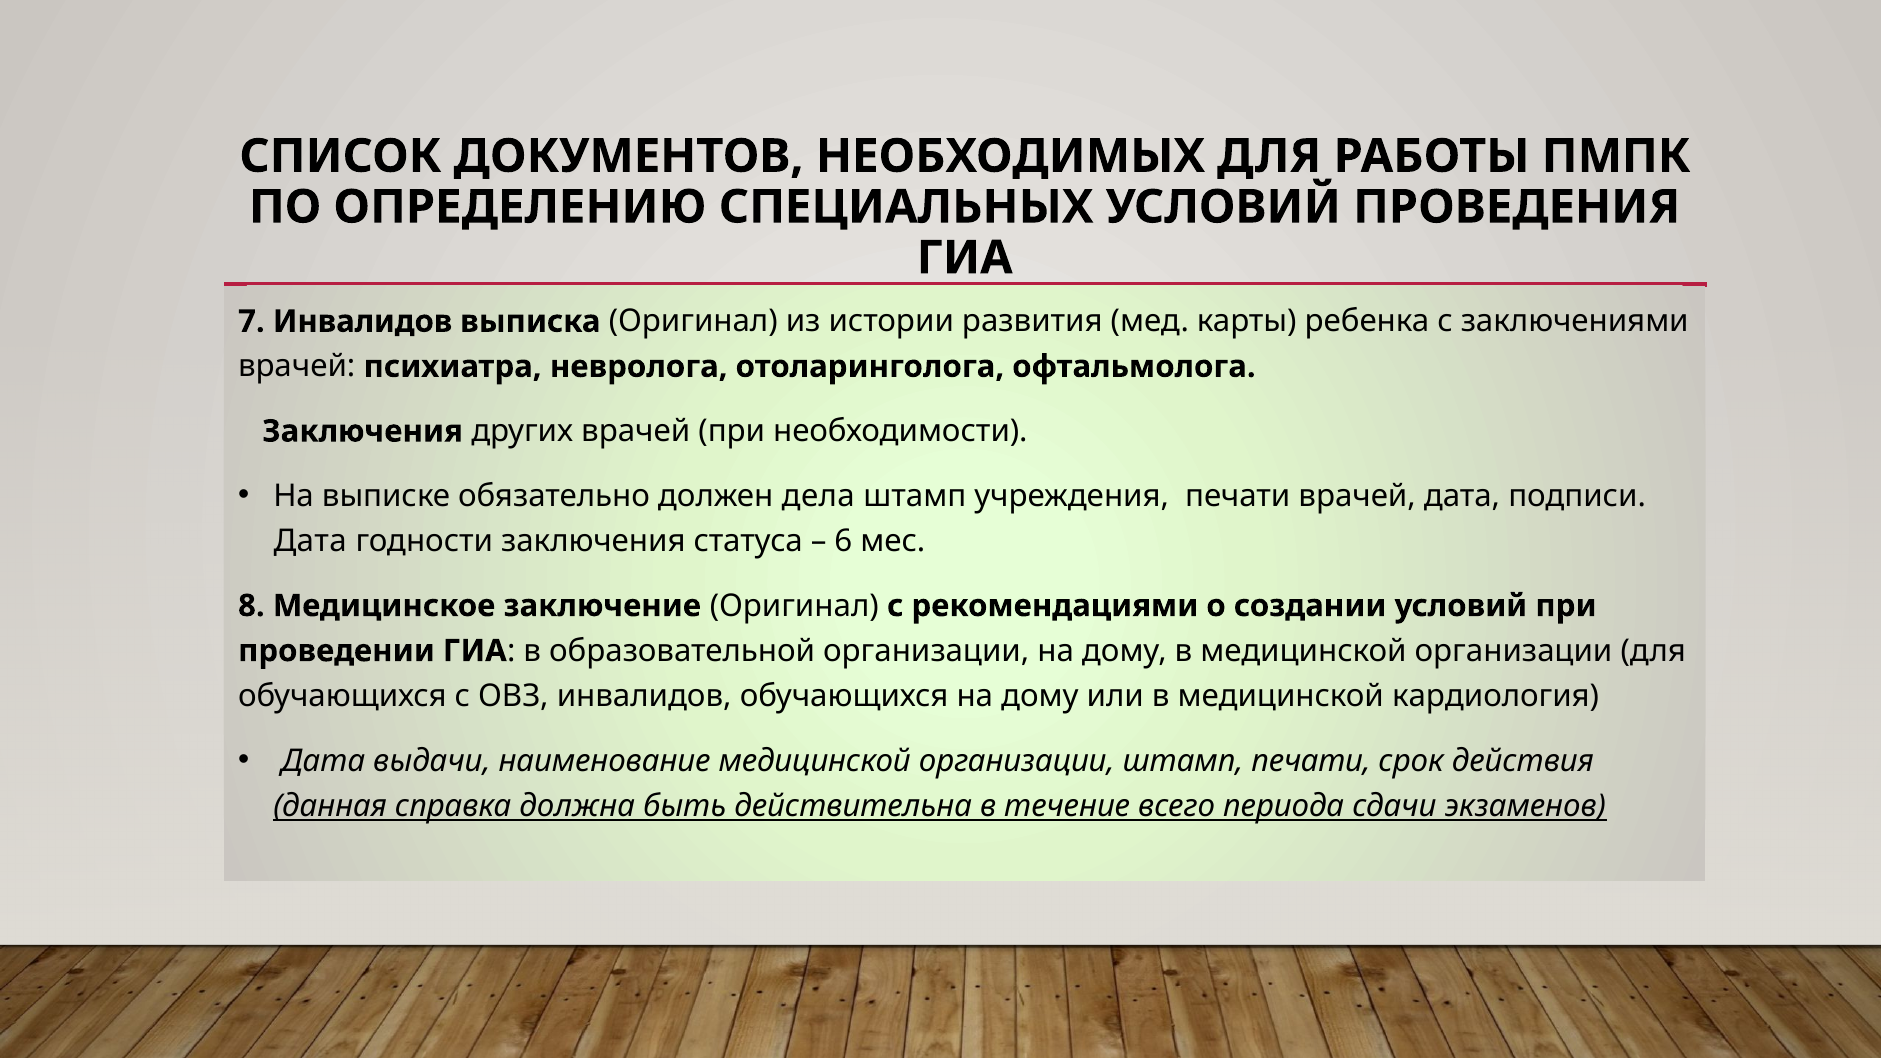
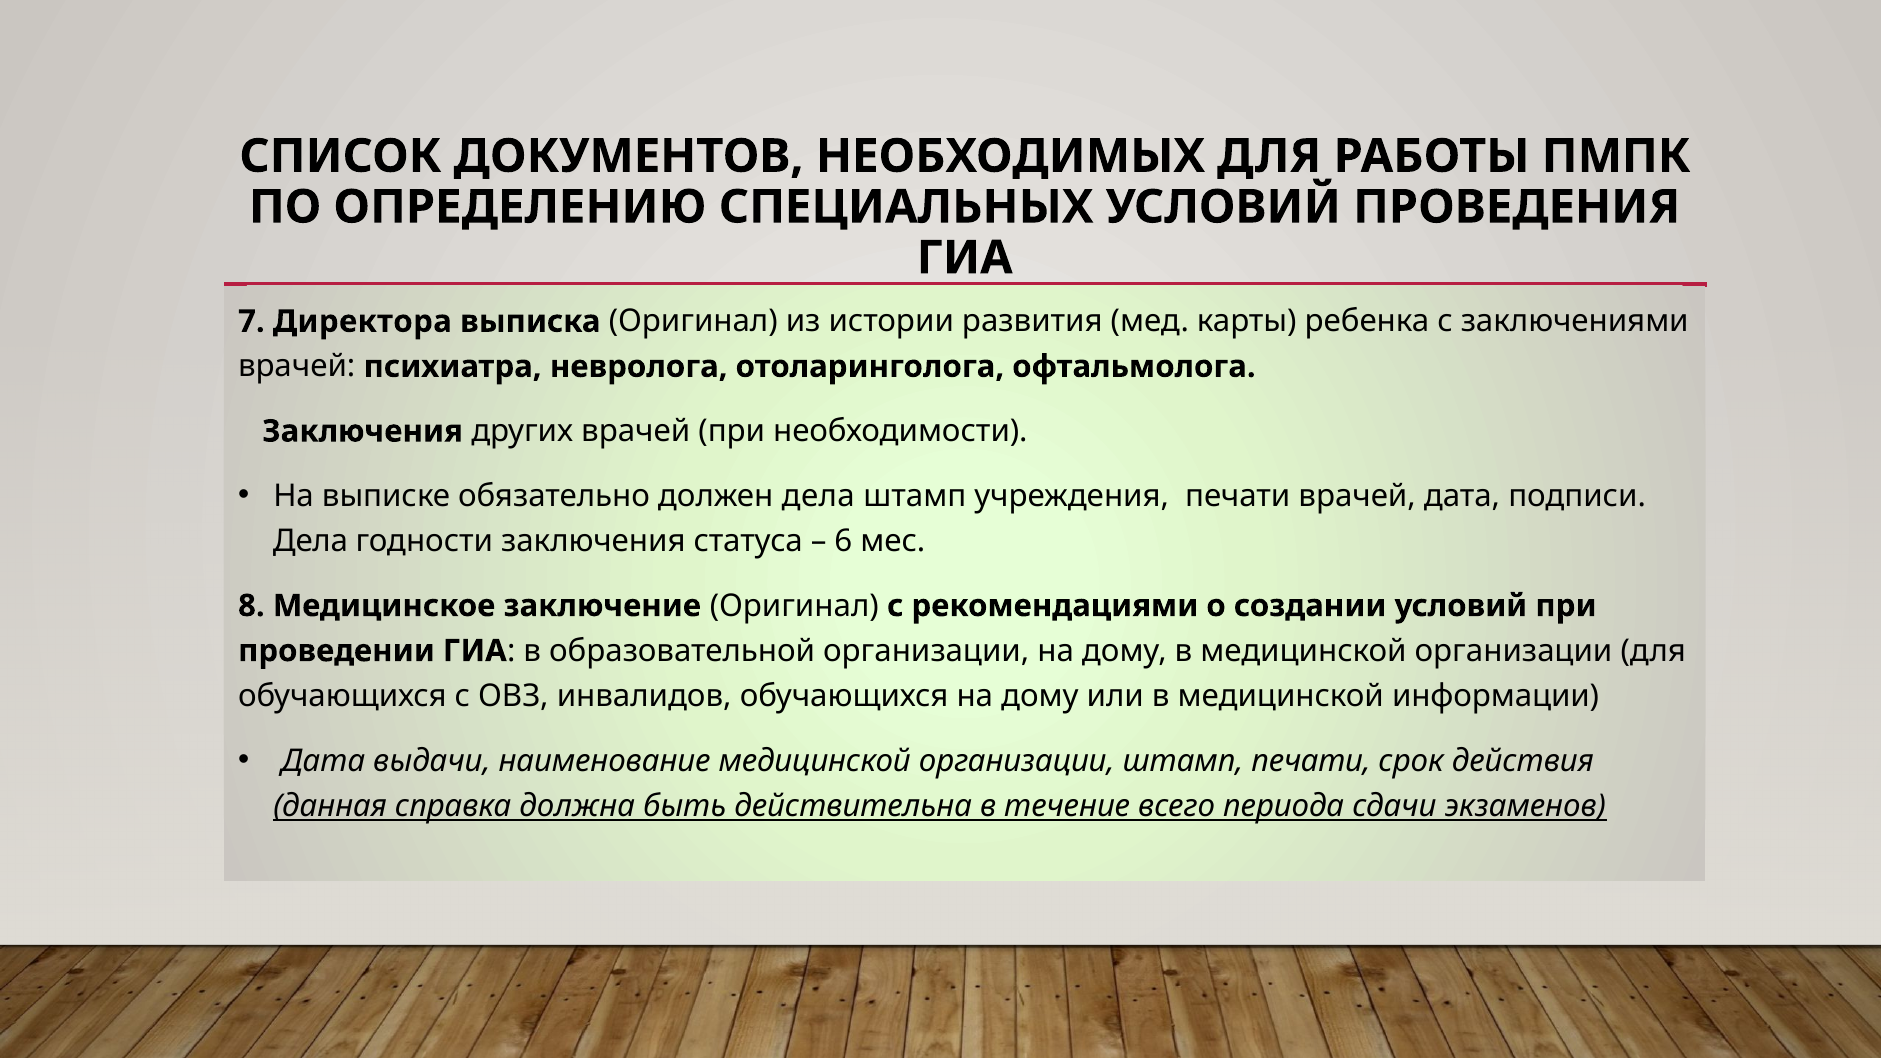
7 Инвалидов: Инвалидов -> Директора
Дата at (310, 541): Дата -> Дела
кардиология: кардиология -> информации
